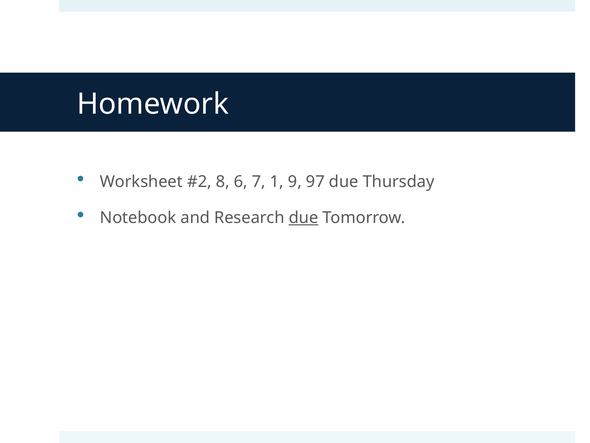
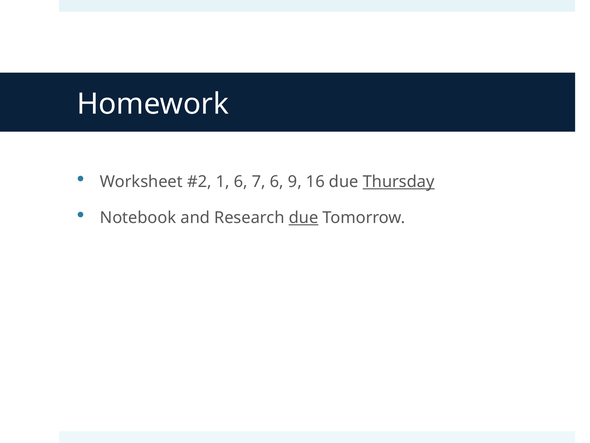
8: 8 -> 1
7 1: 1 -> 6
97: 97 -> 16
Thursday underline: none -> present
